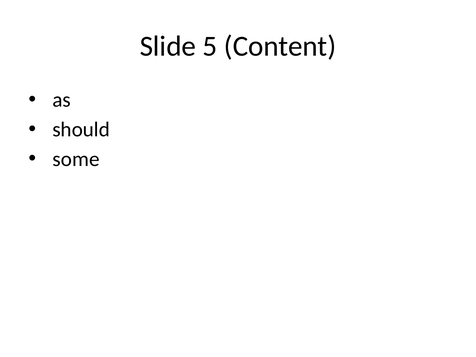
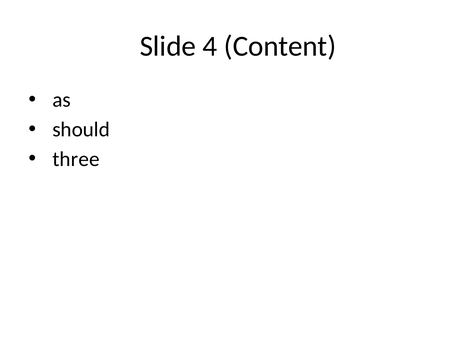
5: 5 -> 4
some: some -> three
